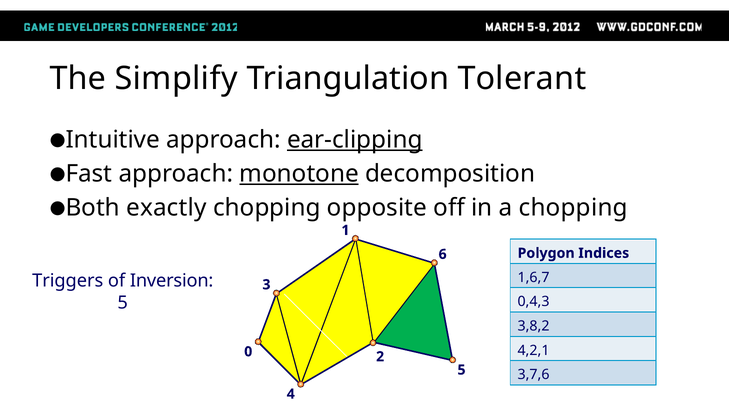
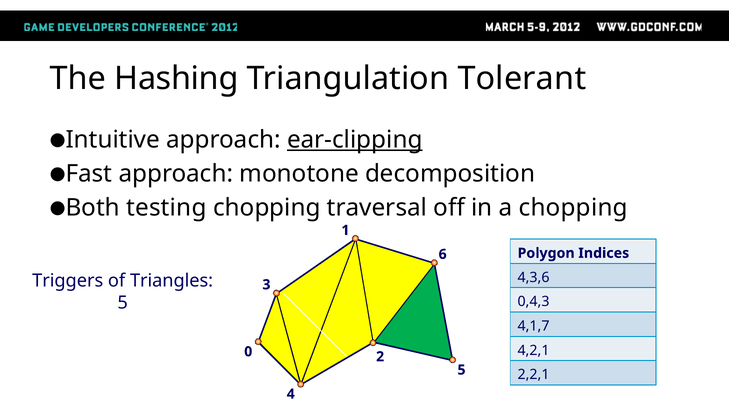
Simplify: Simplify -> Hashing
monotone underline: present -> none
exactly: exactly -> testing
opposite: opposite -> traversal
1,6,7: 1,6,7 -> 4,3,6
Inversion: Inversion -> Triangles
3,8,2: 3,8,2 -> 4,1,7
3,7,6: 3,7,6 -> 2,2,1
